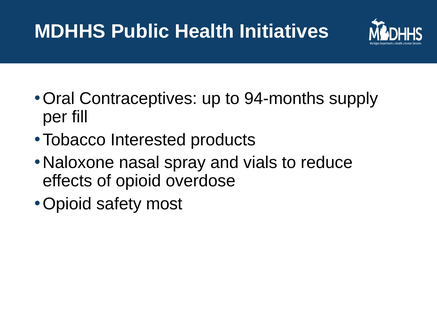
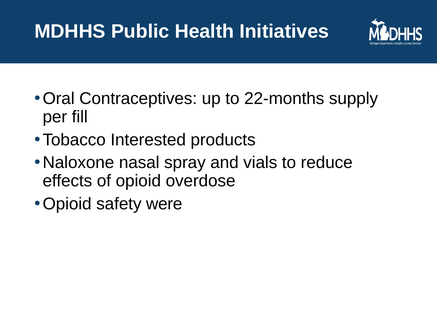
94-months: 94-months -> 22-months
most: most -> were
